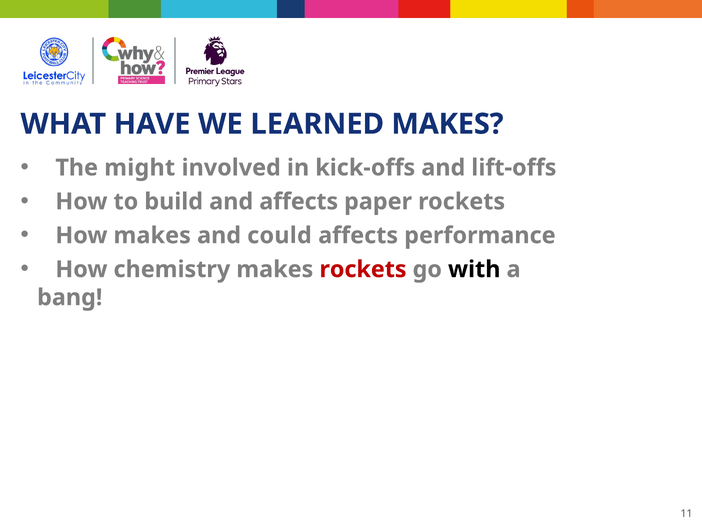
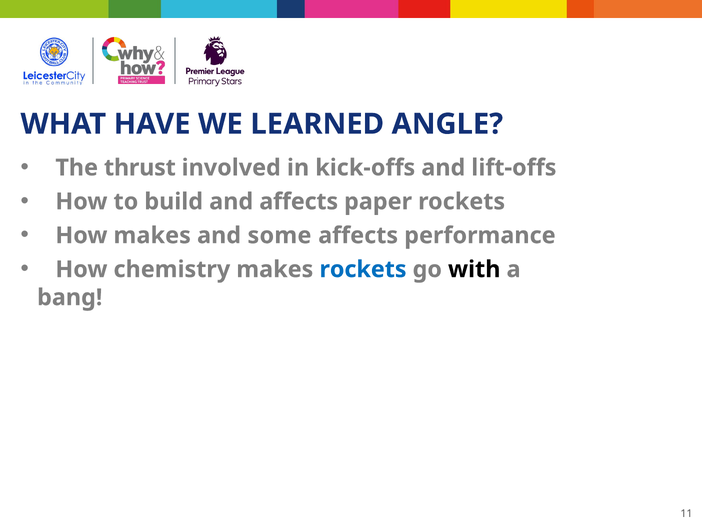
LEARNED MAKES: MAKES -> ANGLE
might: might -> thrust
could: could -> some
rockets at (363, 270) colour: red -> blue
